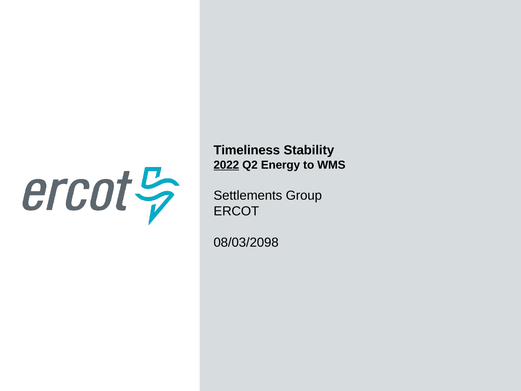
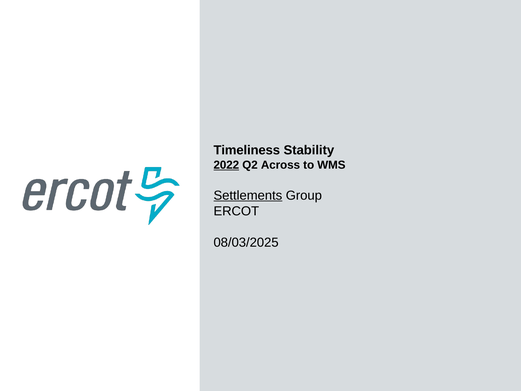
Energy: Energy -> Across
Settlements underline: none -> present
08/03/2098: 08/03/2098 -> 08/03/2025
